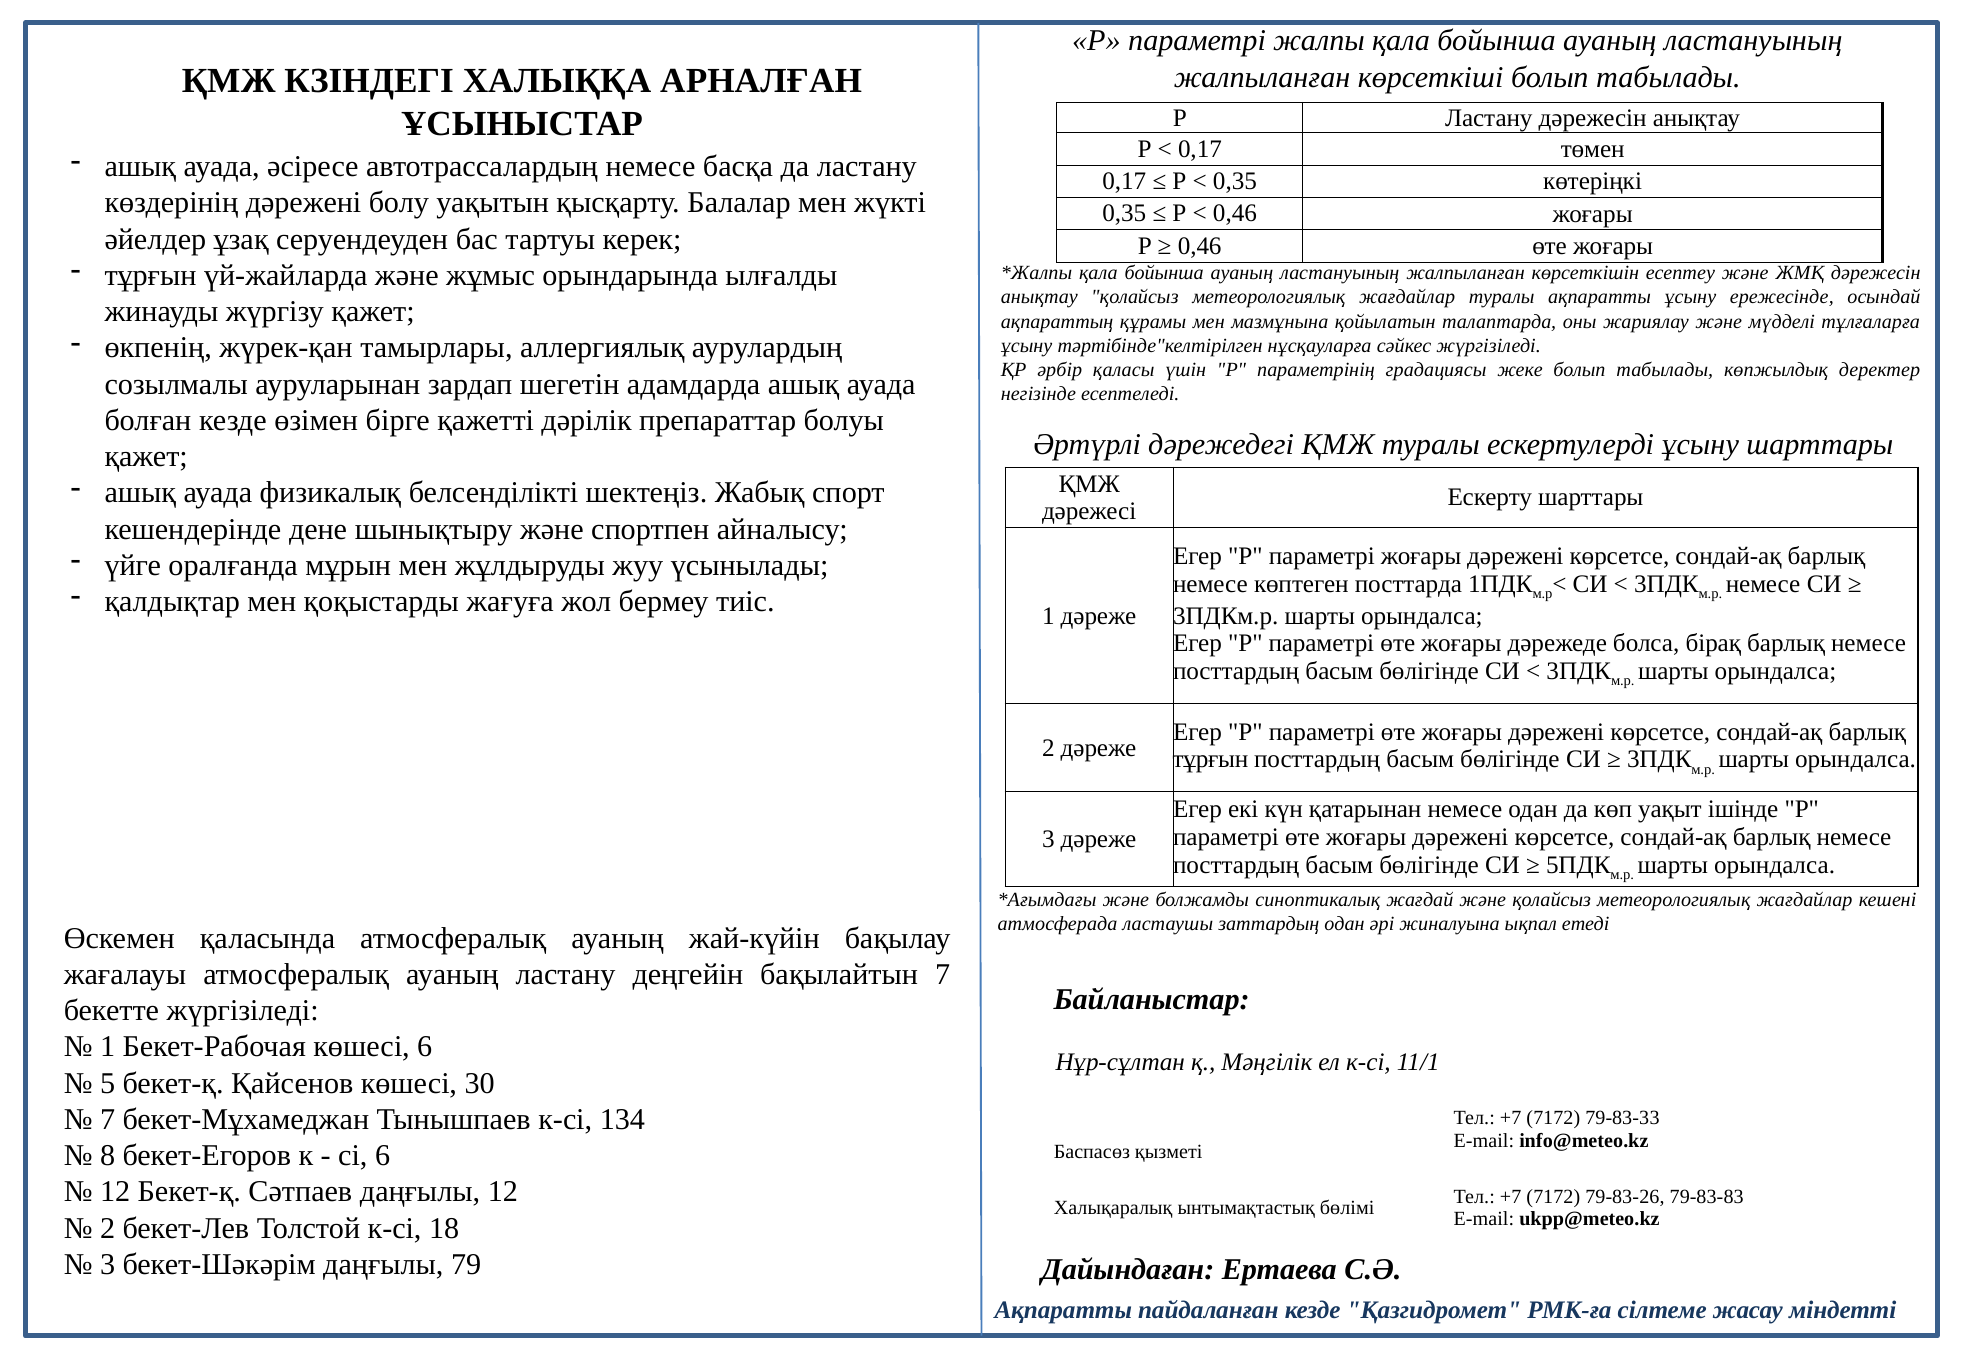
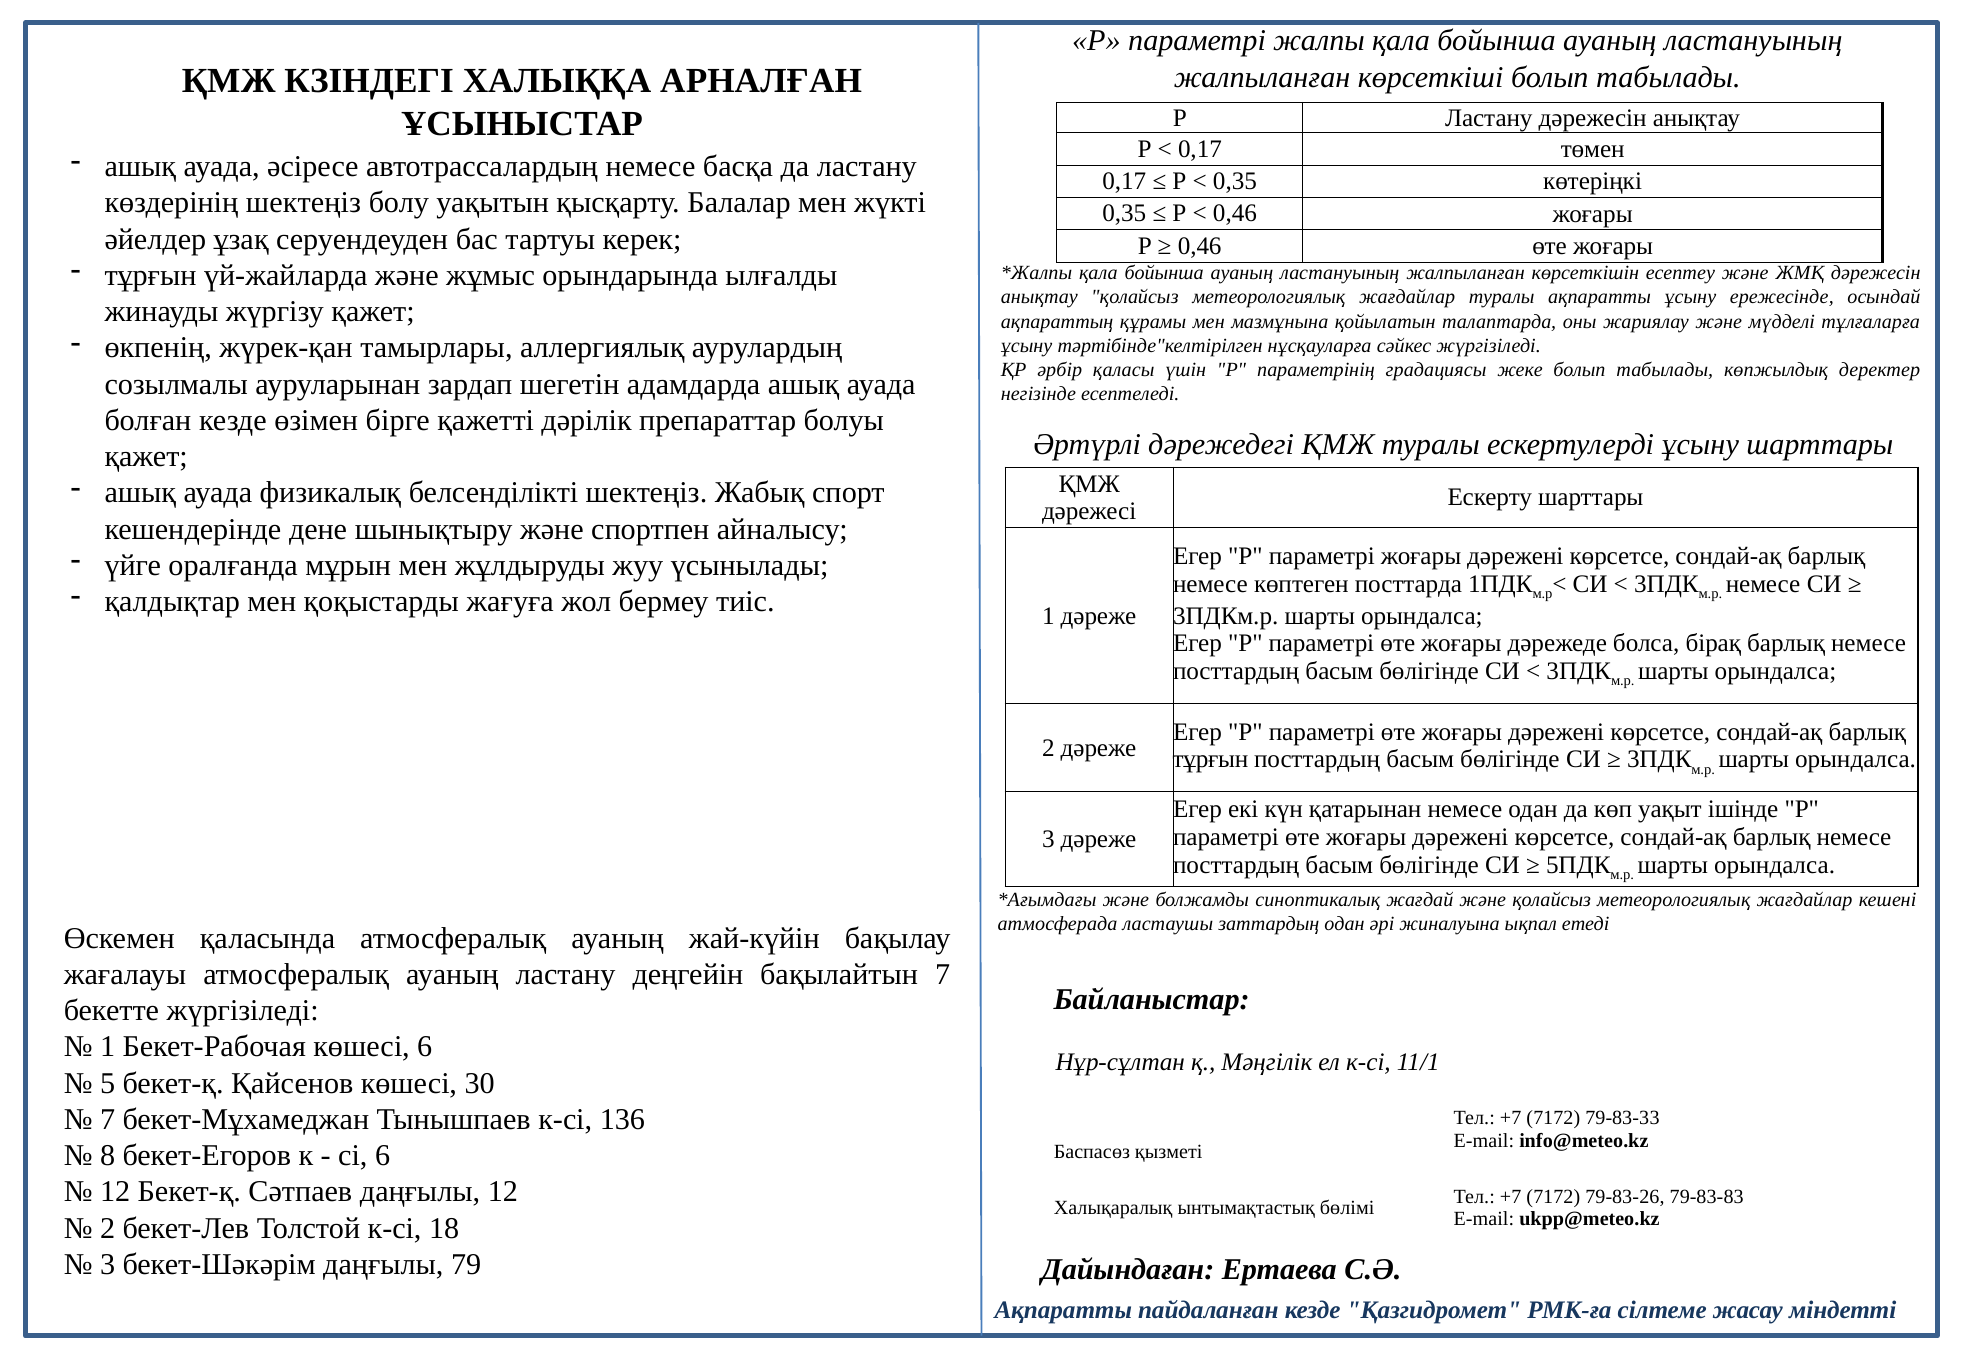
көздерінің дәрежені: дәрежені -> шектеңіз
134: 134 -> 136
